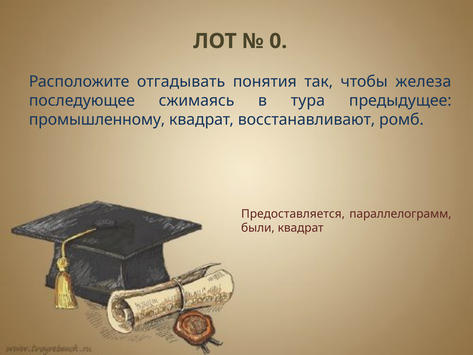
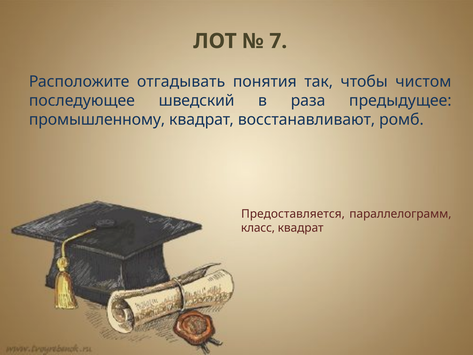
0: 0 -> 7
железа: железа -> чистом
сжимаясь: сжимаясь -> шведский
тура: тура -> раза
были: были -> класс
